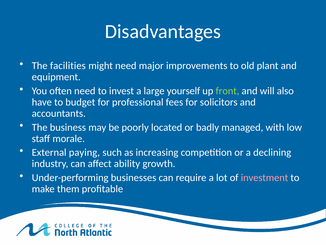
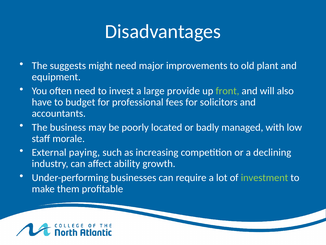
facilities: facilities -> suggests
yourself: yourself -> provide
investment colour: pink -> light green
